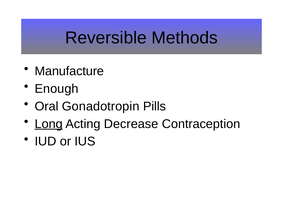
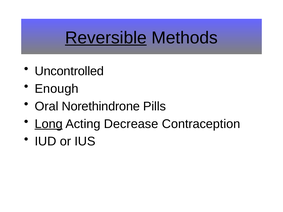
Reversible underline: none -> present
Manufacture: Manufacture -> Uncontrolled
Gonadotropin: Gonadotropin -> Norethindrone
